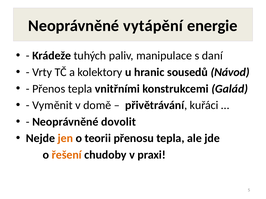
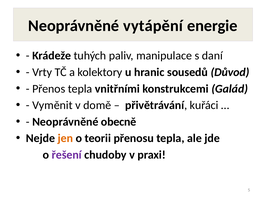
Návod: Návod -> Důvod
dovolit: dovolit -> obecně
řešení colour: orange -> purple
